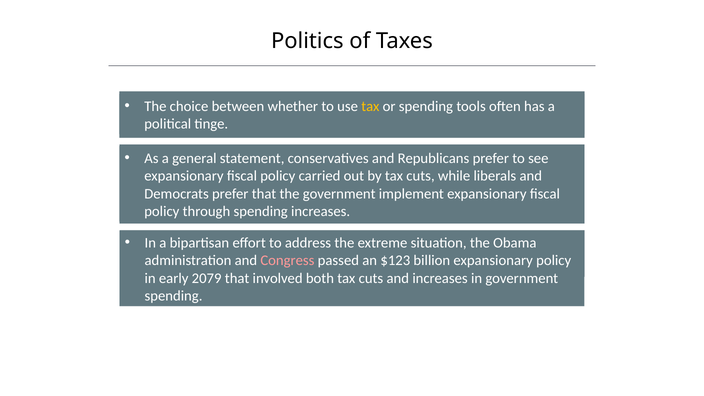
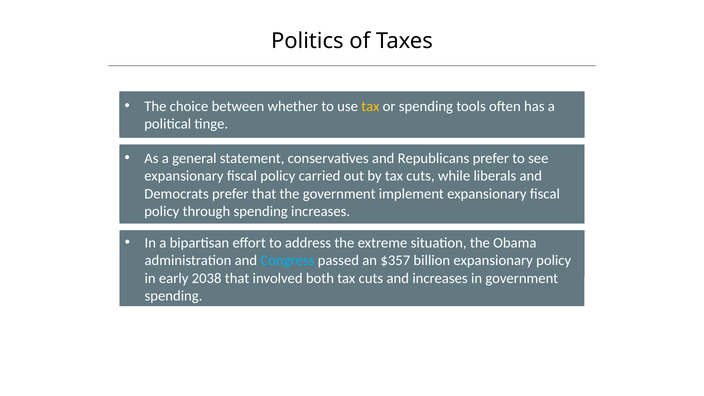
Congress colour: pink -> light blue
$123: $123 -> $357
2079: 2079 -> 2038
